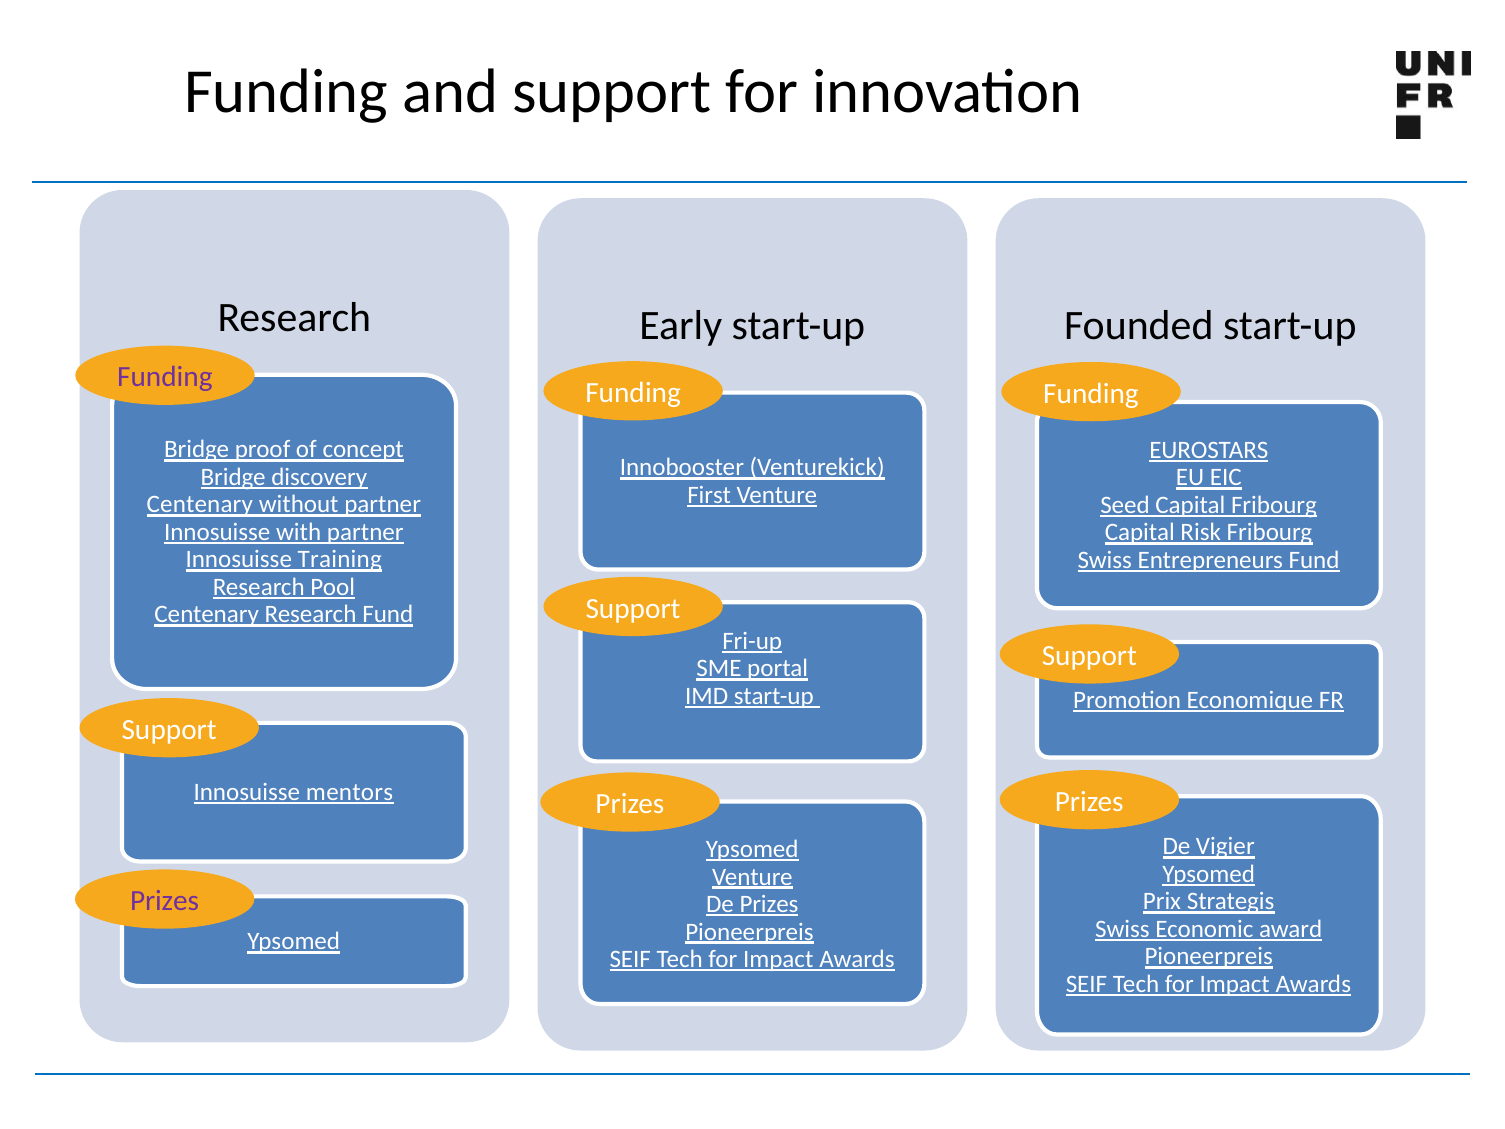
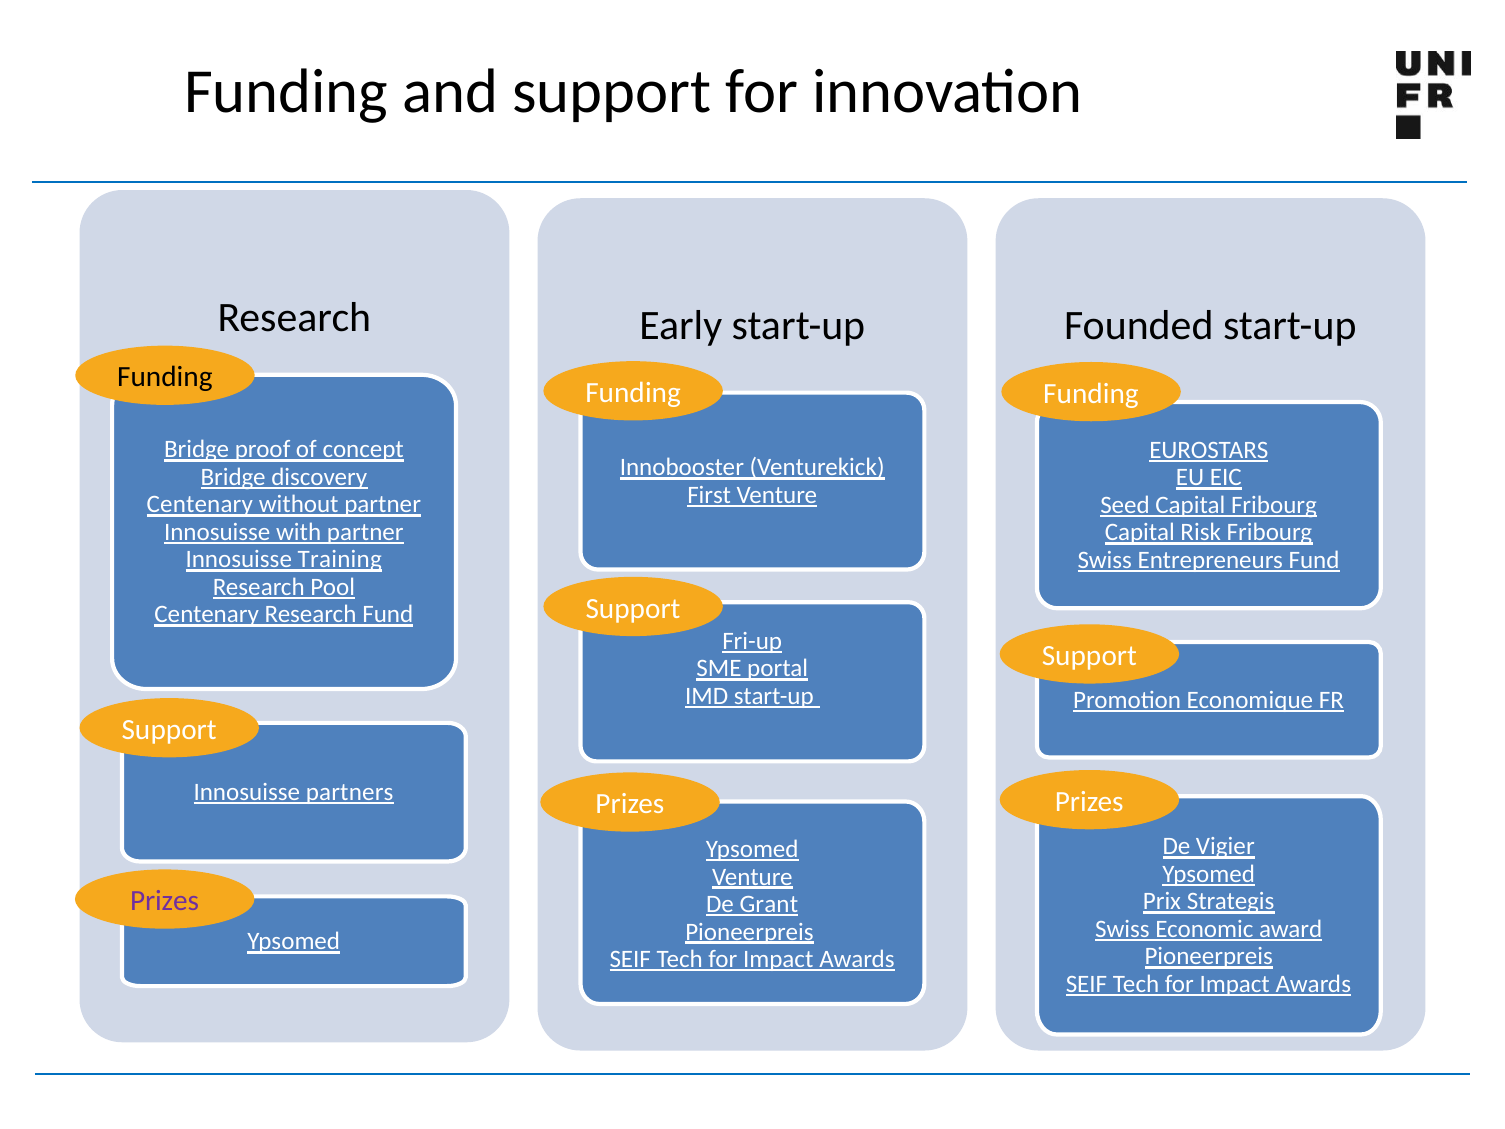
Funding at (165, 377) colour: purple -> black
mentors: mentors -> partners
De Prizes: Prizes -> Grant
